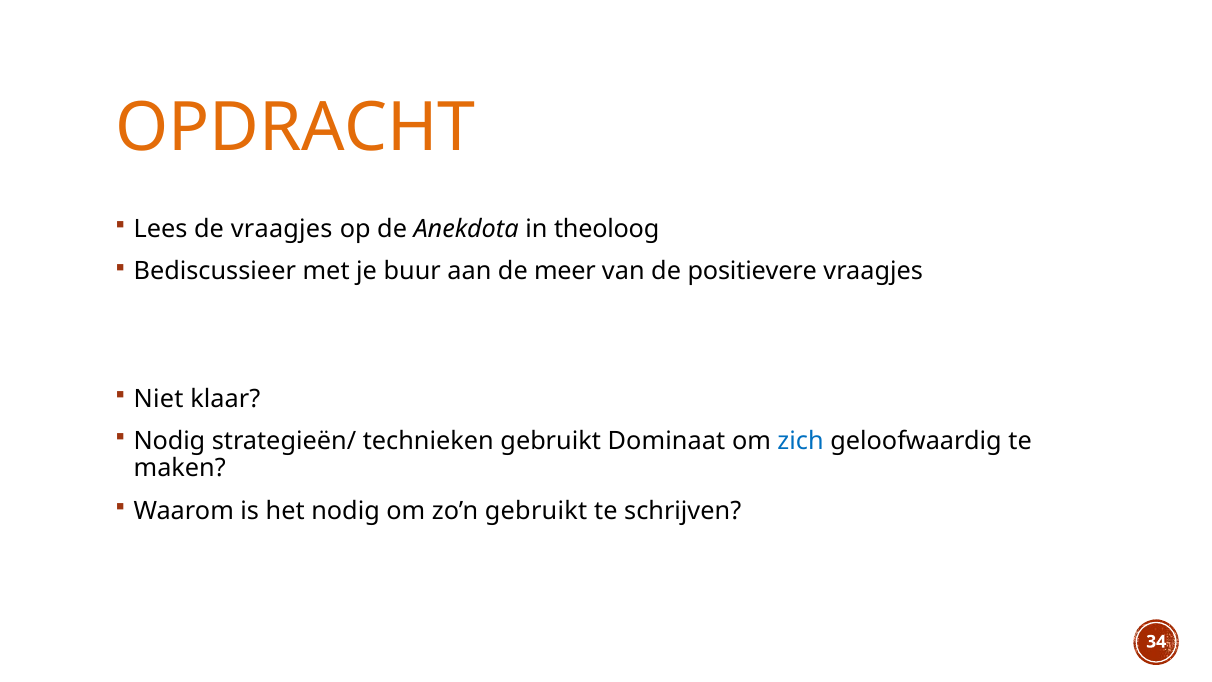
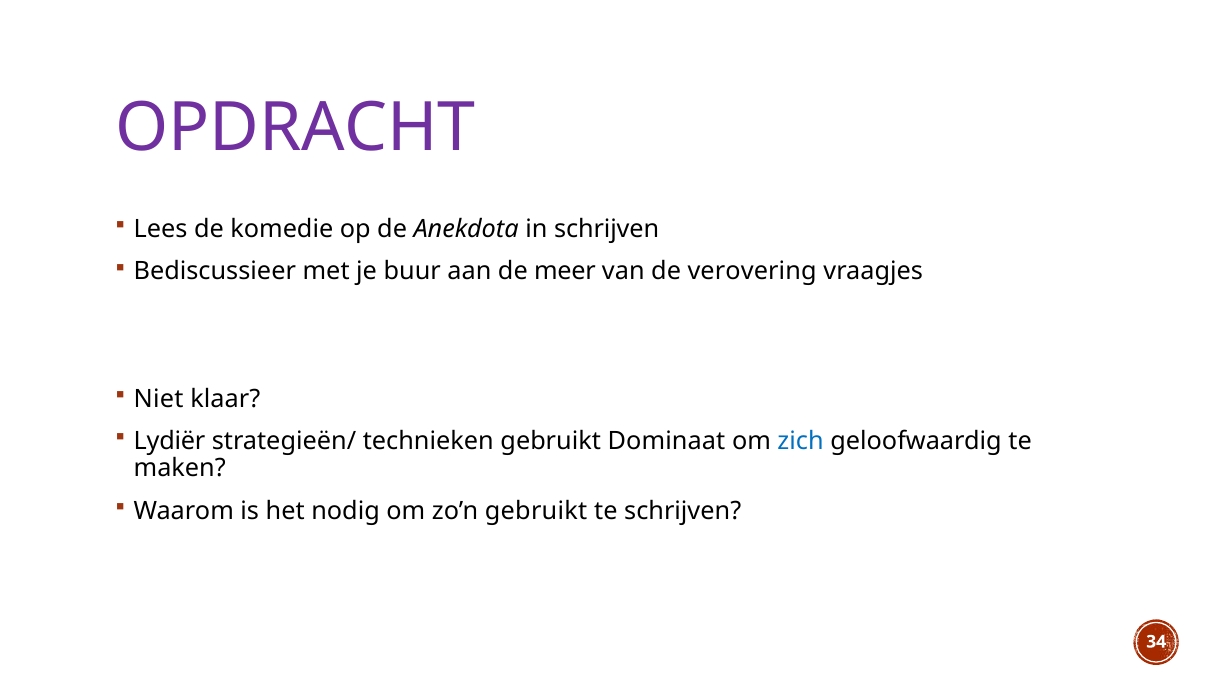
OPDRACHT colour: orange -> purple
de vraagjes: vraagjes -> komedie
in theoloog: theoloog -> schrijven
positievere: positievere -> verovering
Nodig at (169, 441): Nodig -> Lydiër
